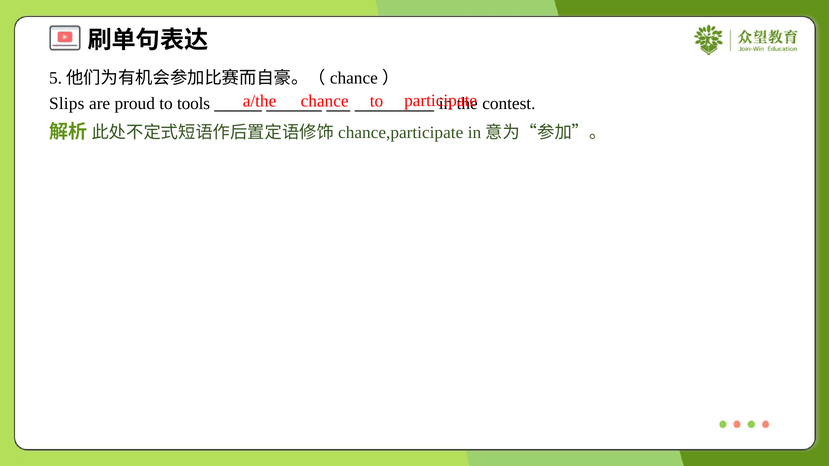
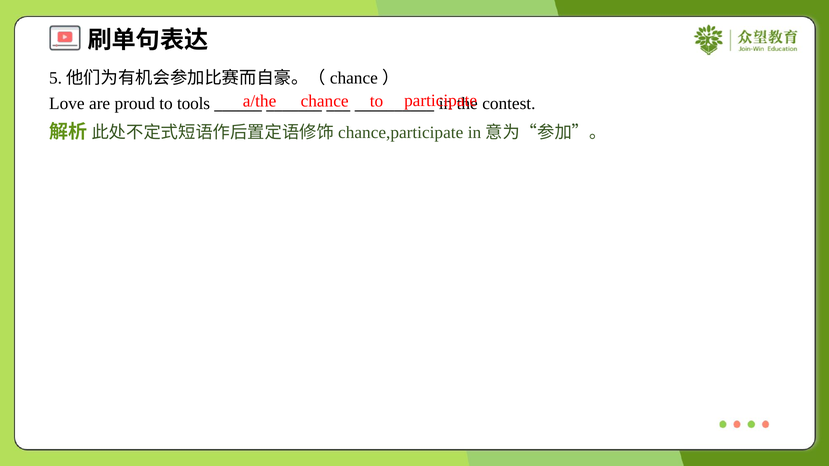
Slips: Slips -> Love
